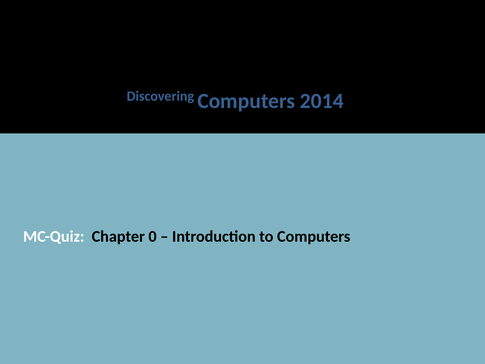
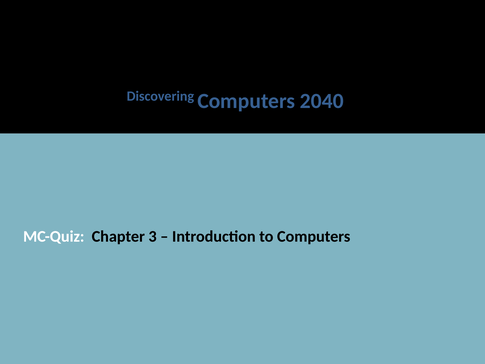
2014: 2014 -> 2040
0: 0 -> 3
